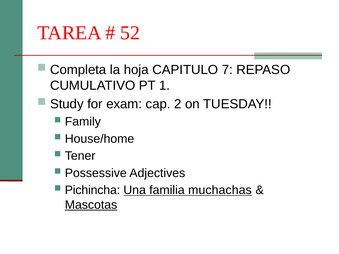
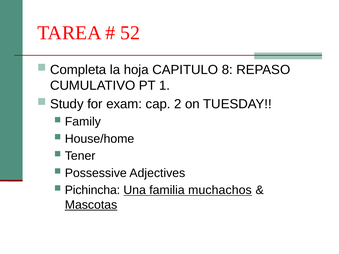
7: 7 -> 8
muchachas: muchachas -> muchachos
